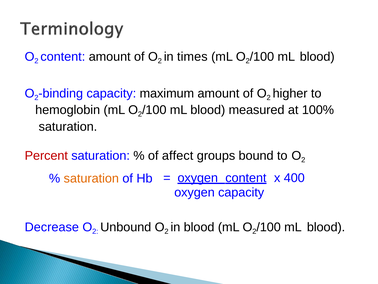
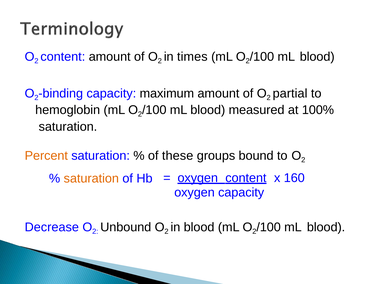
higher: higher -> partial
Percent colour: red -> orange
affect: affect -> these
400: 400 -> 160
